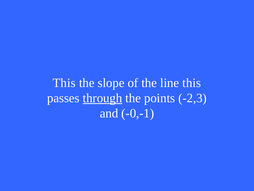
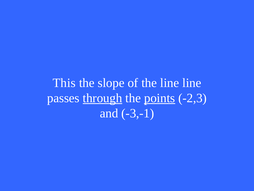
line this: this -> line
points underline: none -> present
-0,-1: -0,-1 -> -3,-1
